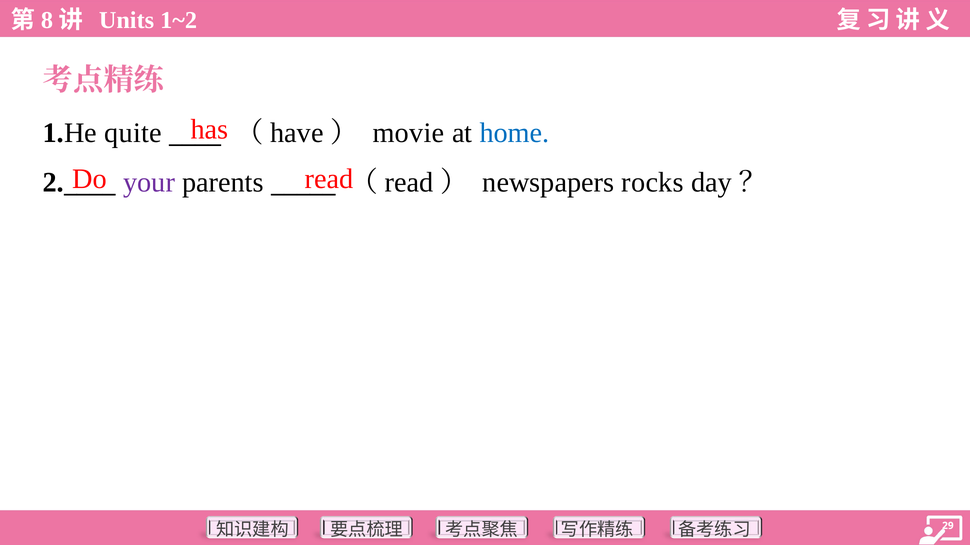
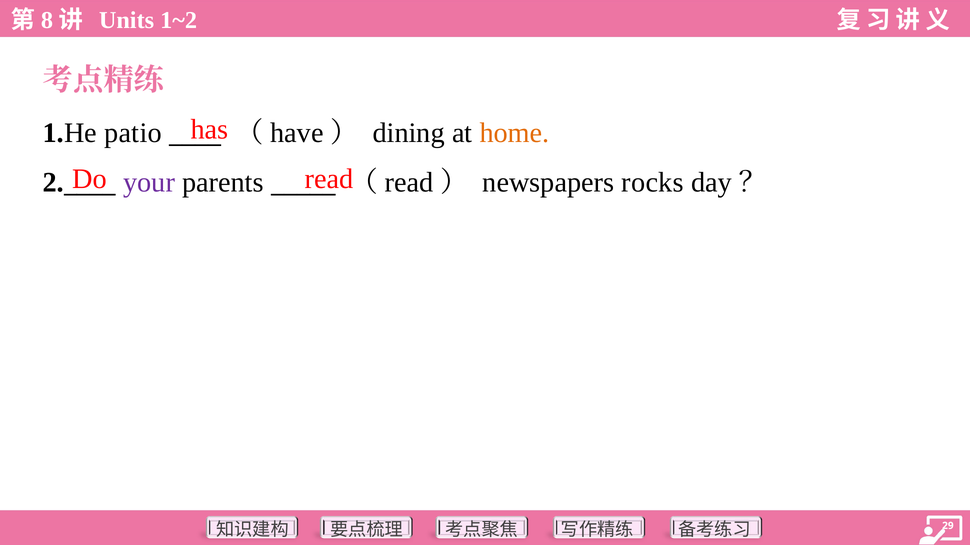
quite: quite -> patio
movie: movie -> dining
home colour: blue -> orange
